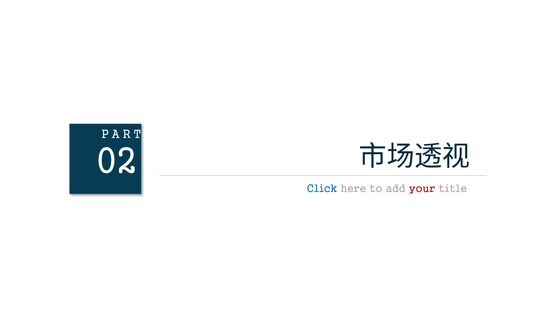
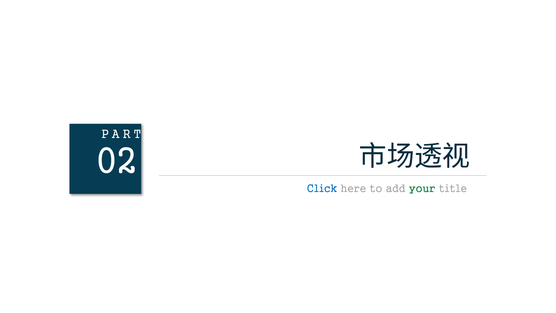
your colour: red -> green
